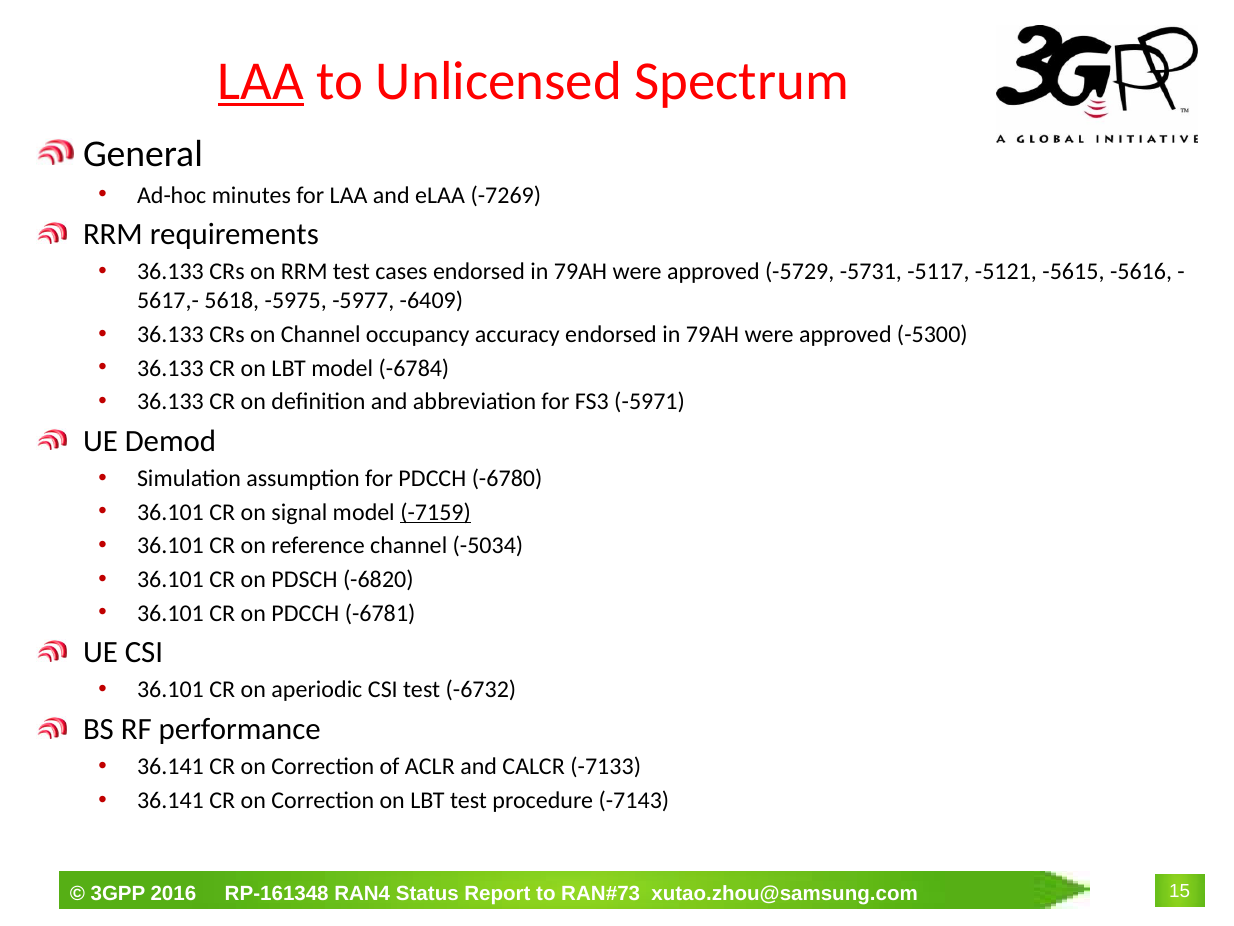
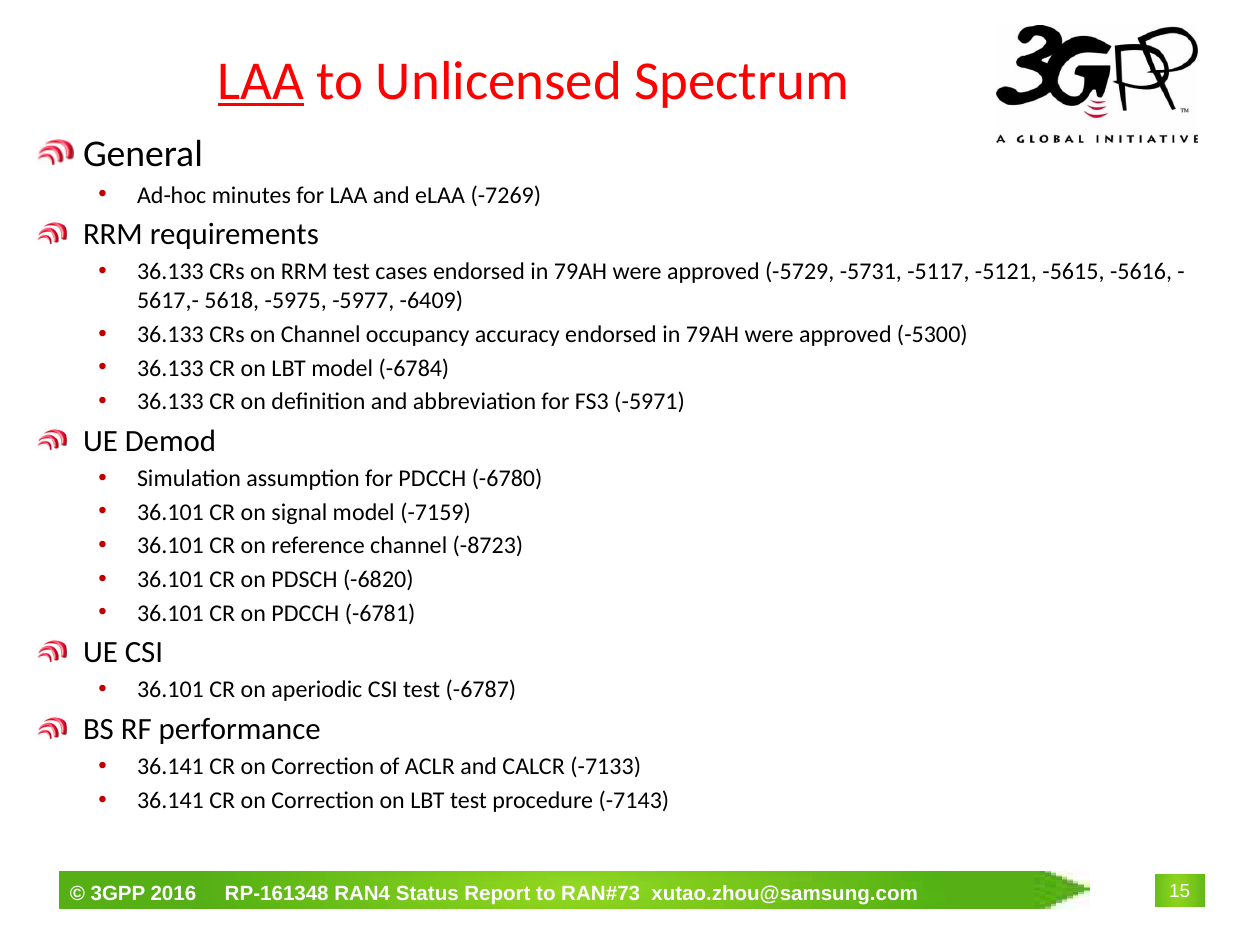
-7159 underline: present -> none
-5034: -5034 -> -8723
-6732: -6732 -> -6787
